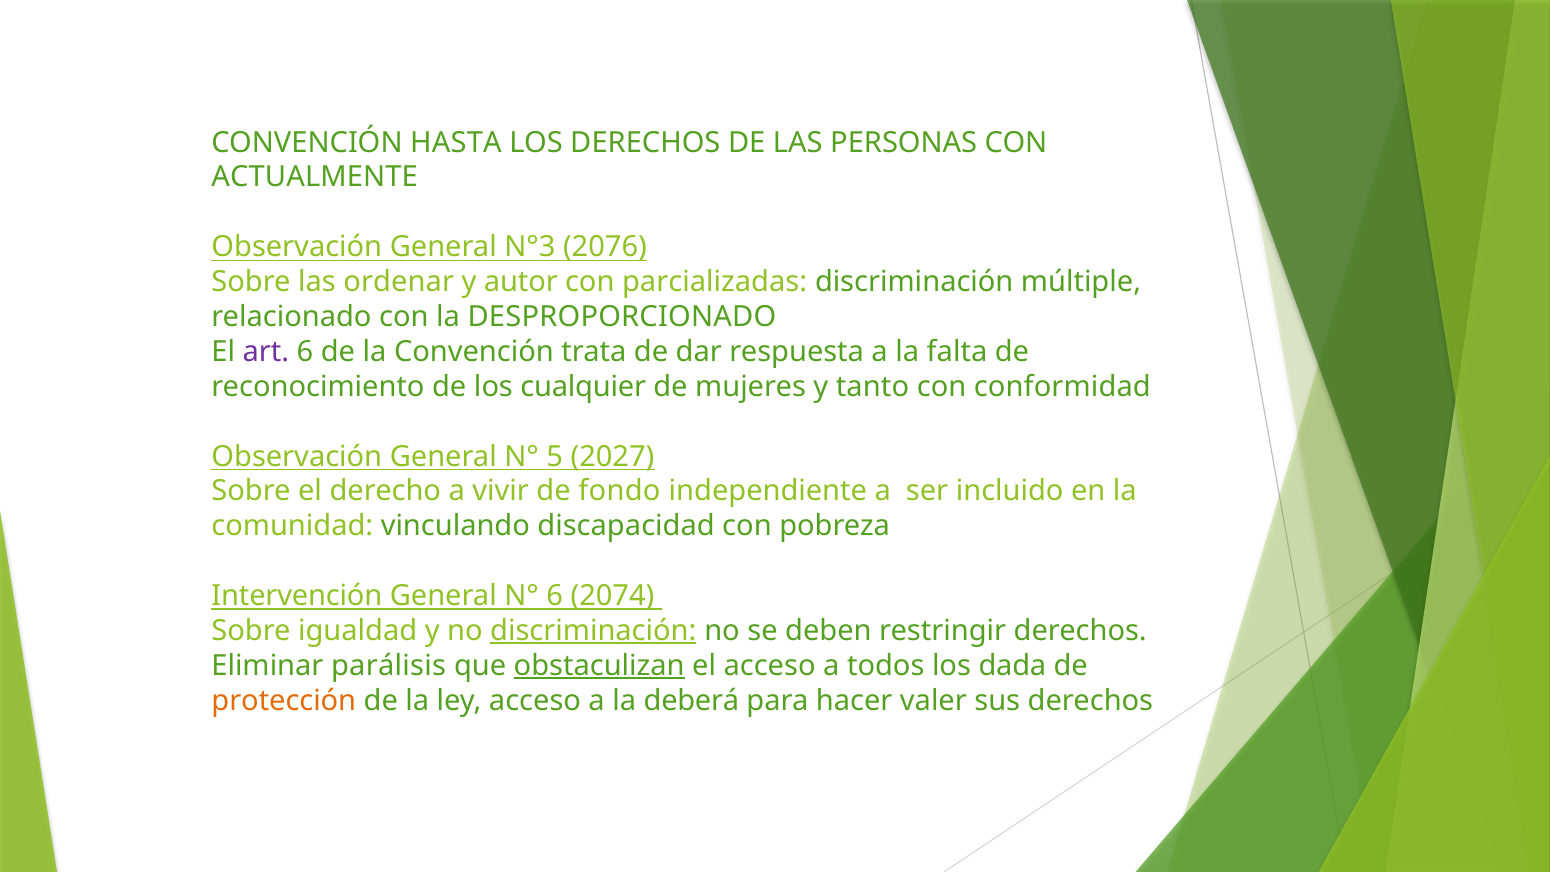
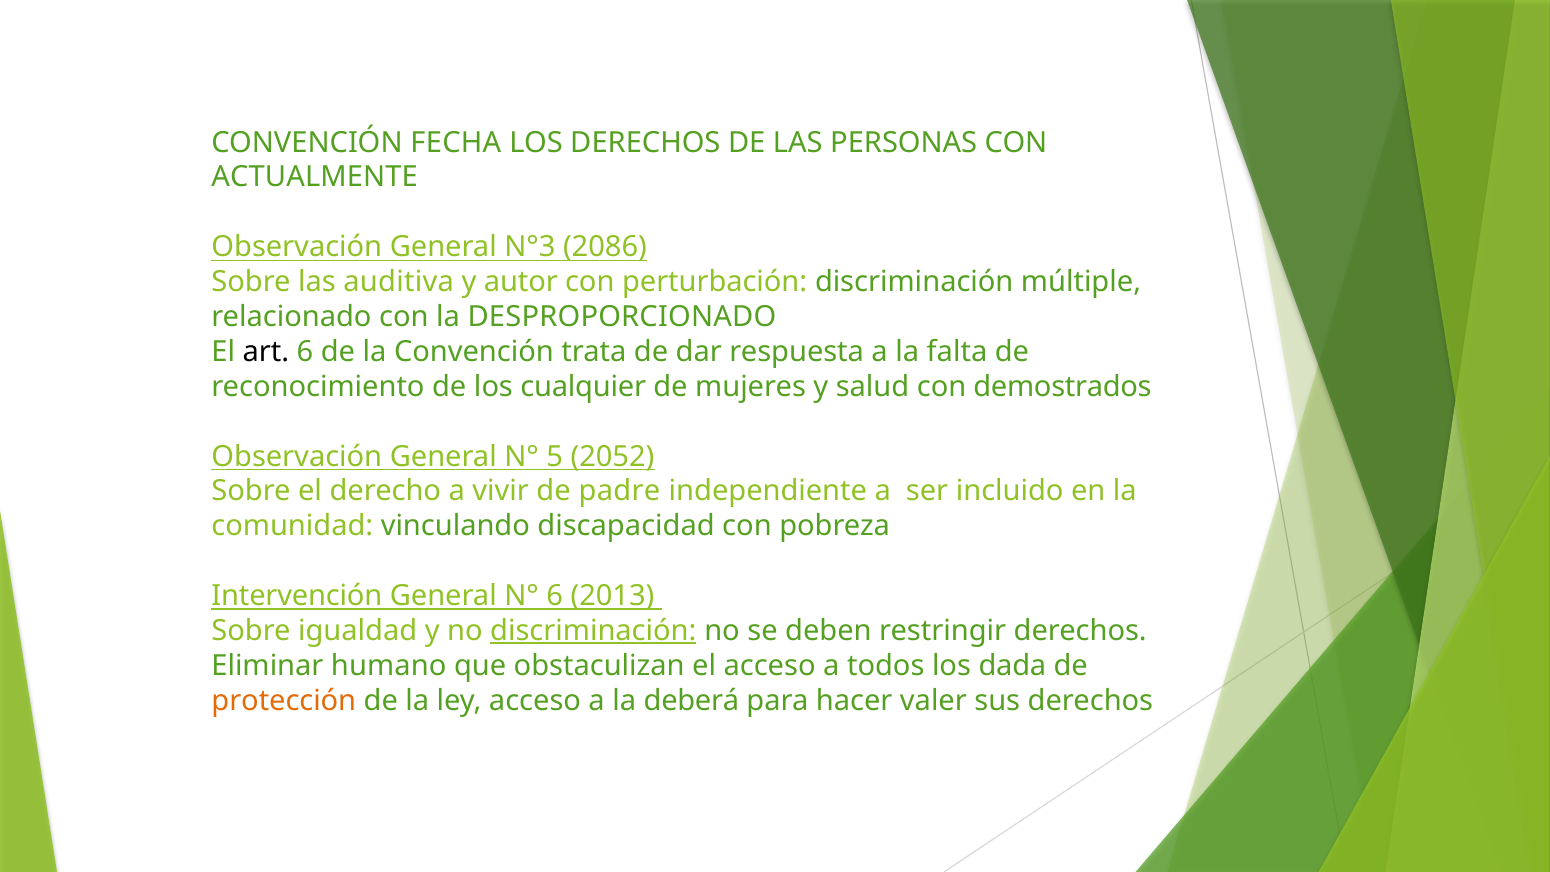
HASTA: HASTA -> FECHA
2076: 2076 -> 2086
ordenar: ordenar -> auditiva
parcializadas: parcializadas -> perturbación
art colour: purple -> black
tanto: tanto -> salud
conformidad: conformidad -> demostrados
2027: 2027 -> 2052
fondo: fondo -> padre
2074: 2074 -> 2013
parálisis: parálisis -> humano
obstaculizan underline: present -> none
